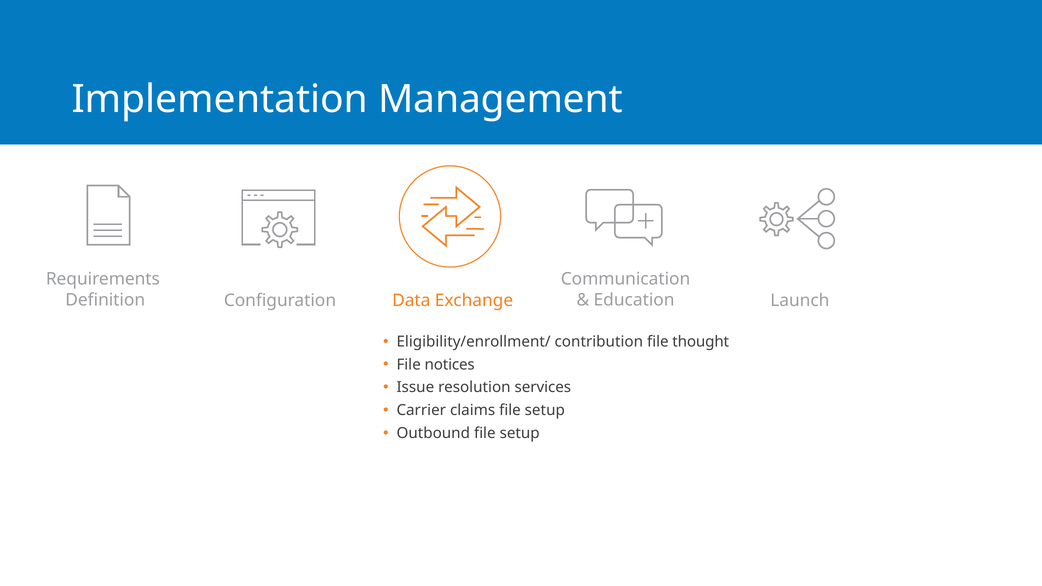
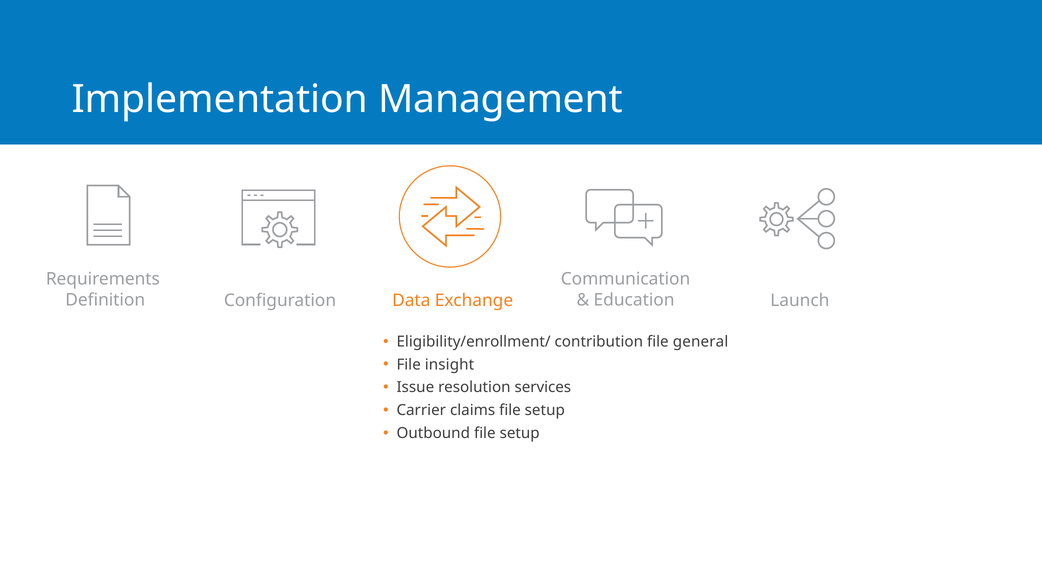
thought: thought -> general
notices: notices -> insight
